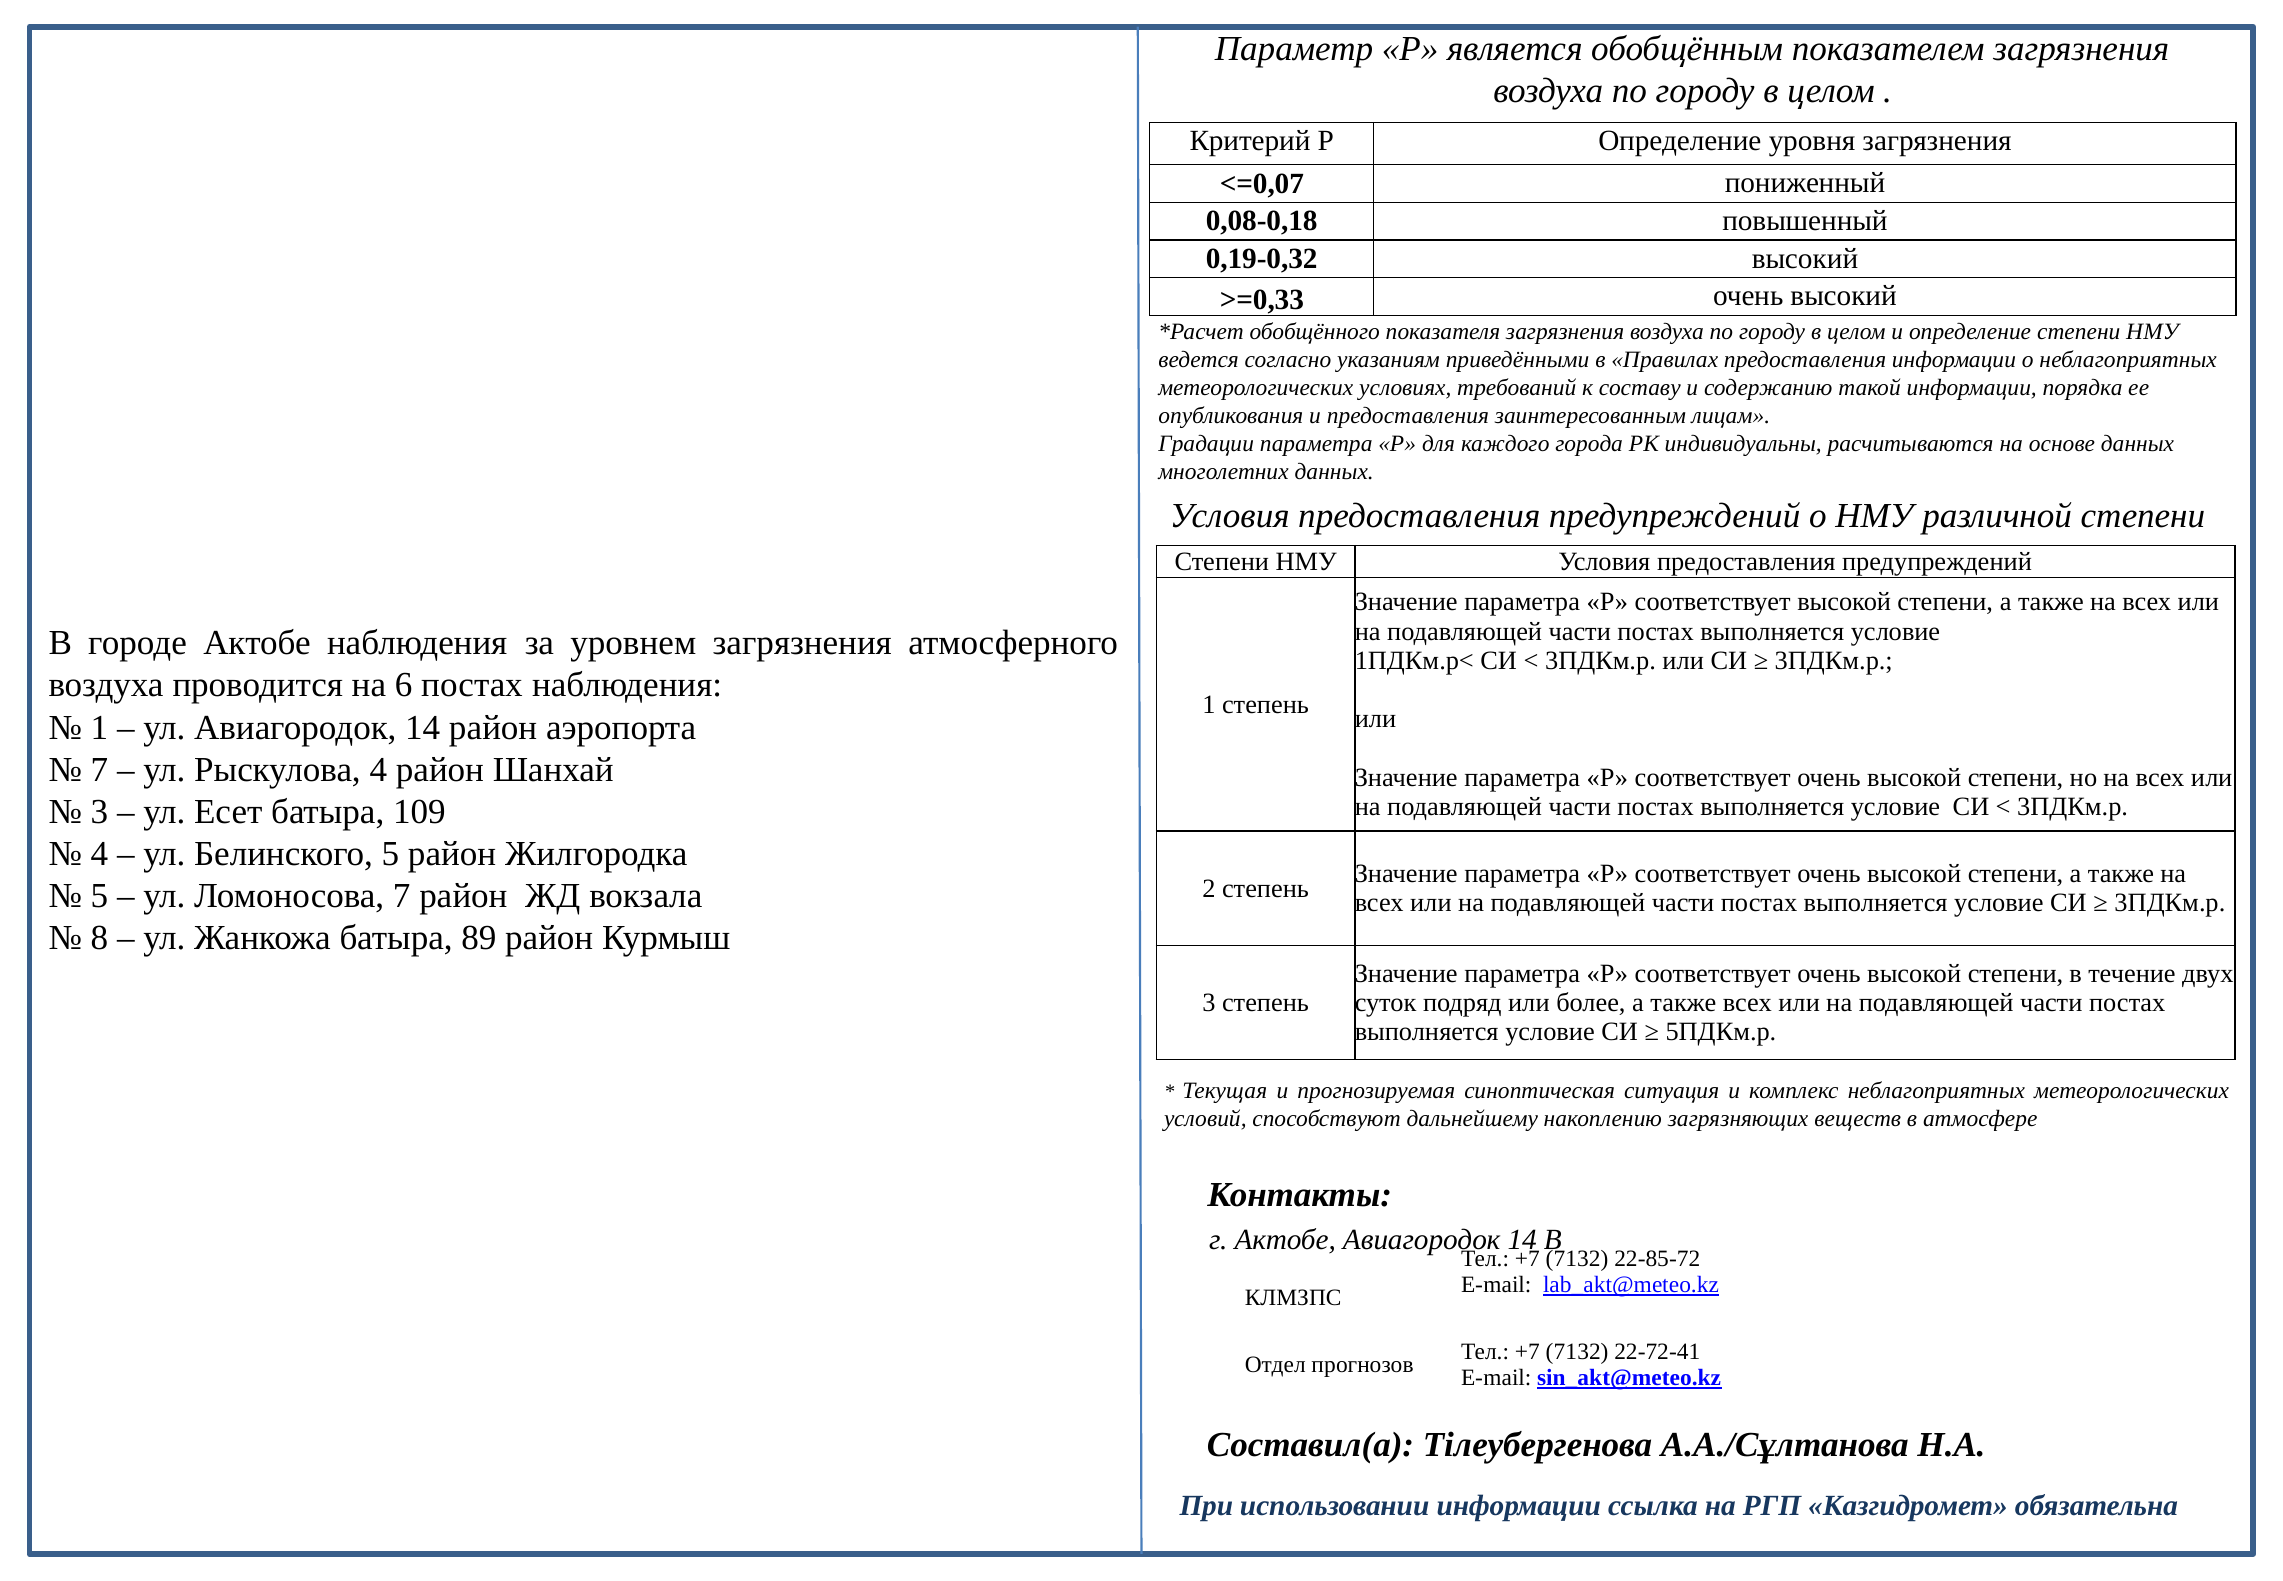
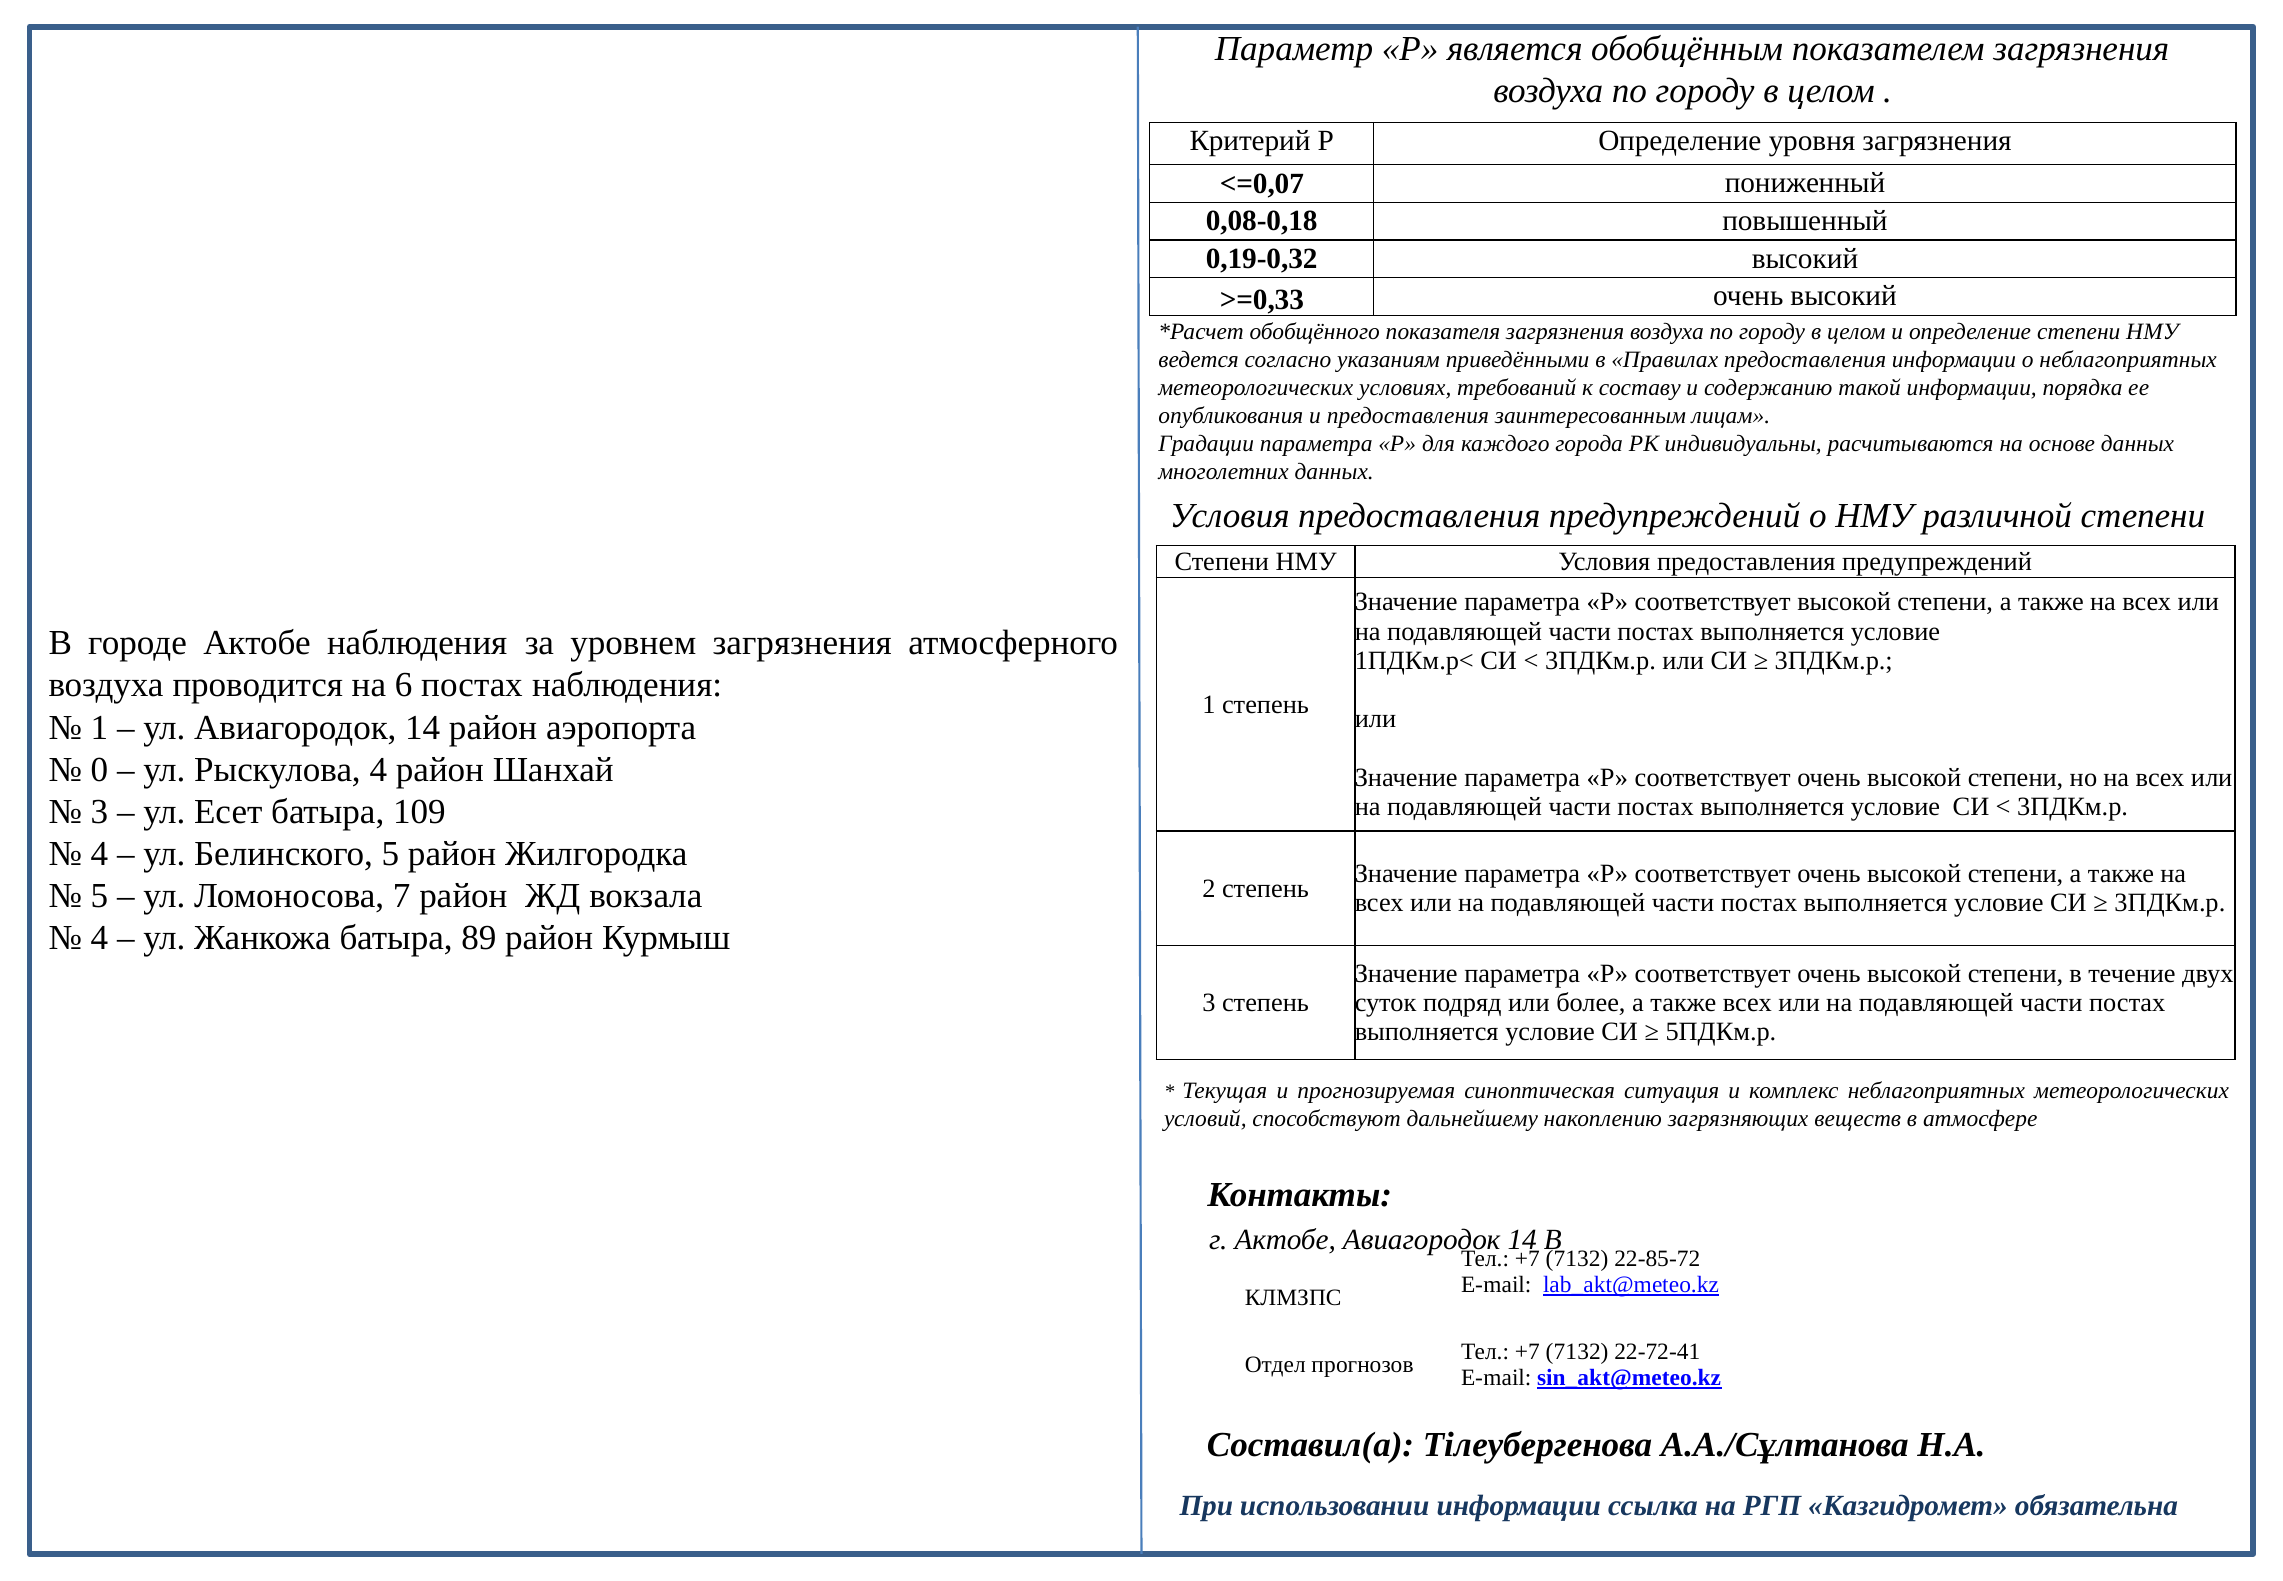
7 at (99, 769): 7 -> 0
8 at (99, 938): 8 -> 4
